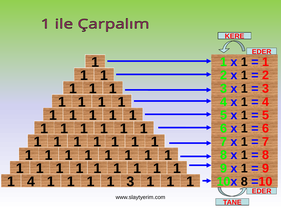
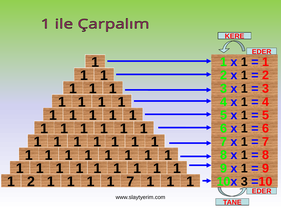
4 at (31, 182): 4 -> 2
3 at (130, 182): 3 -> 7
10x 8: 8 -> 3
